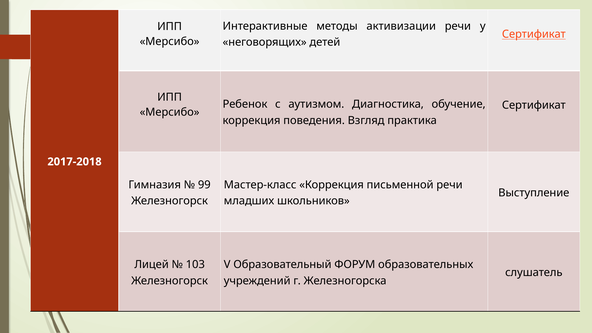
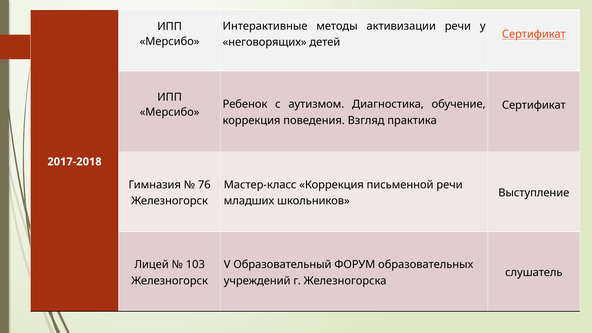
99: 99 -> 76
